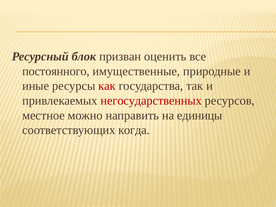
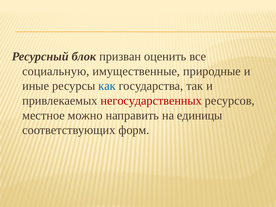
постоянного: постоянного -> социальную
как colour: red -> blue
когда: когда -> форм
